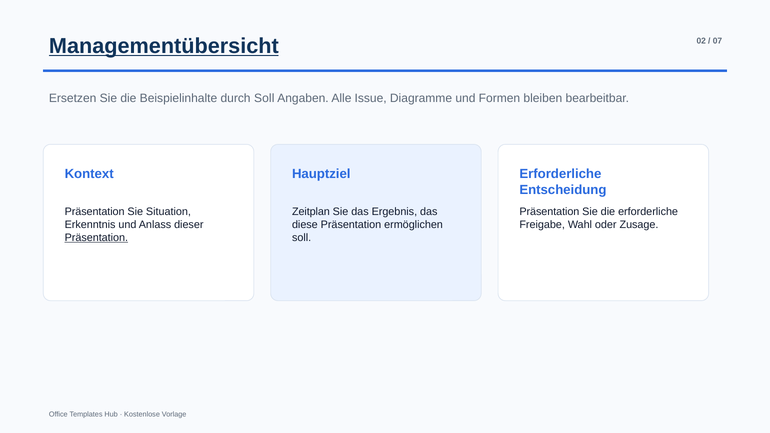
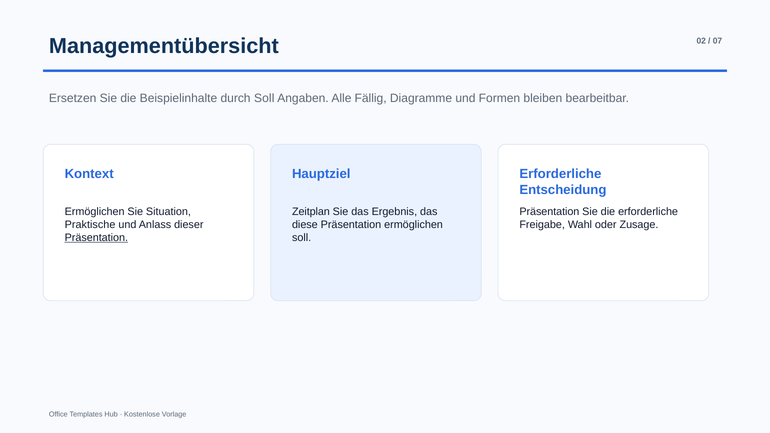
Managementübersicht underline: present -> none
Issue: Issue -> Fällig
Präsentation at (95, 212): Präsentation -> Ermöglichen
Erkenntnis: Erkenntnis -> Praktische
